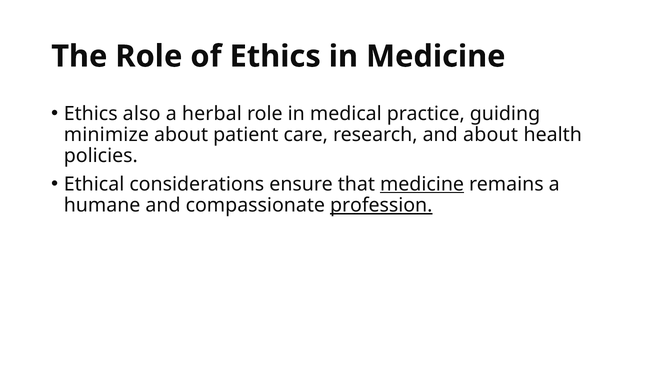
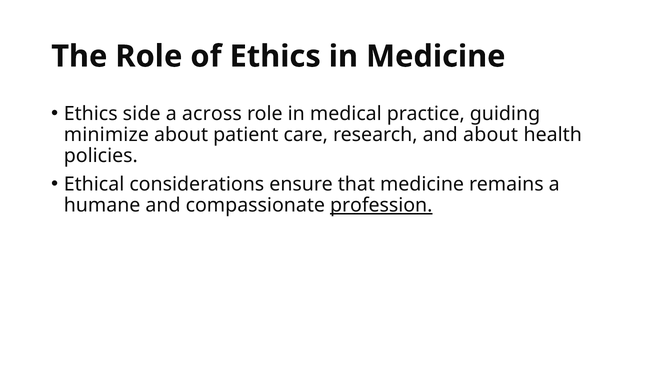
also: also -> side
herbal: herbal -> across
medicine at (422, 184) underline: present -> none
